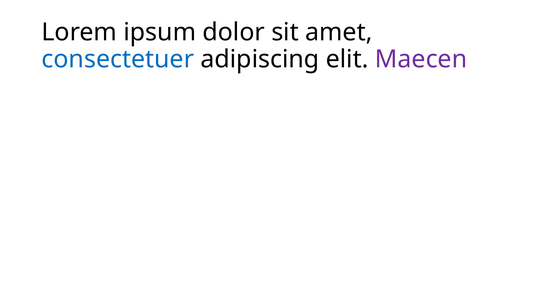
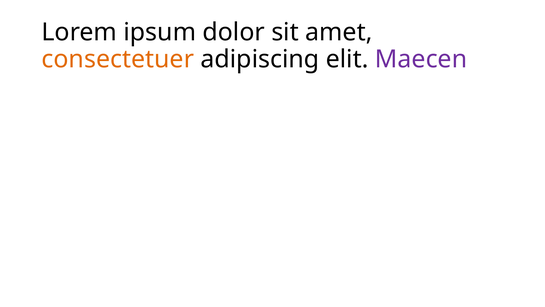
consectetuer colour: blue -> orange
